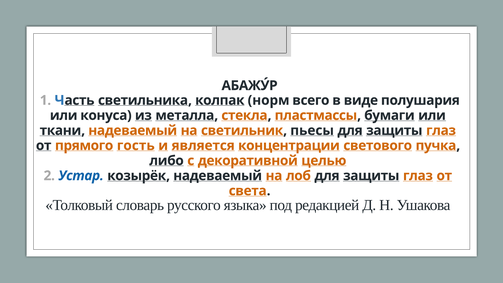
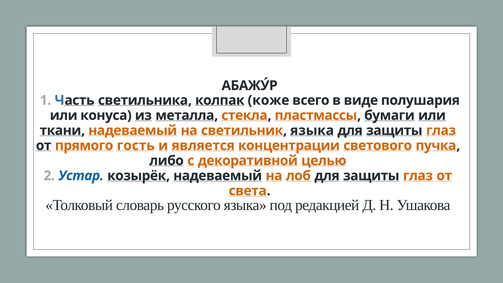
норм: норм -> коже
светильник пьесы: пьесы -> языка
